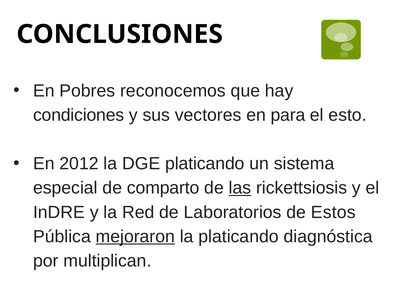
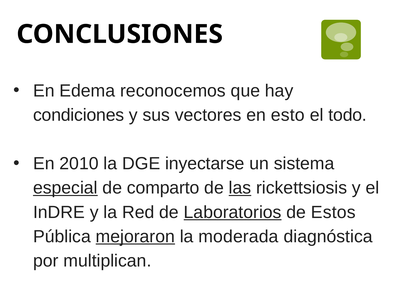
Pobres: Pobres -> Edema
para: para -> esto
esto: esto -> todo
2012: 2012 -> 2010
DGE platicando: platicando -> inyectarse
especial underline: none -> present
Laboratorios underline: none -> present
la platicando: platicando -> moderada
